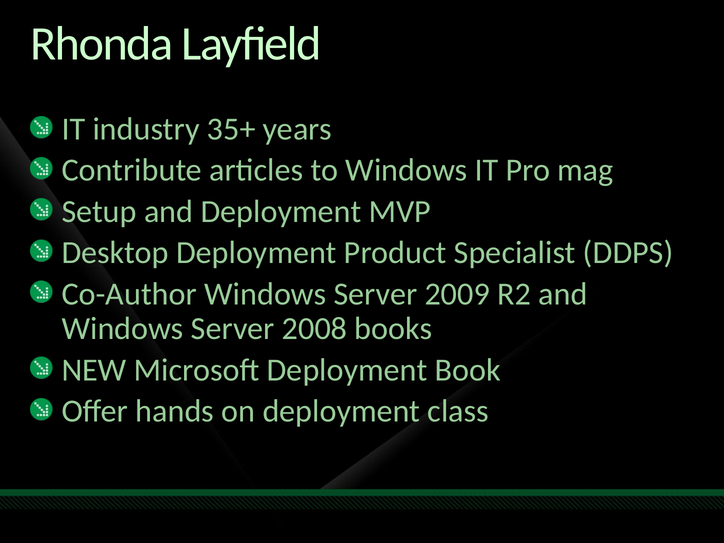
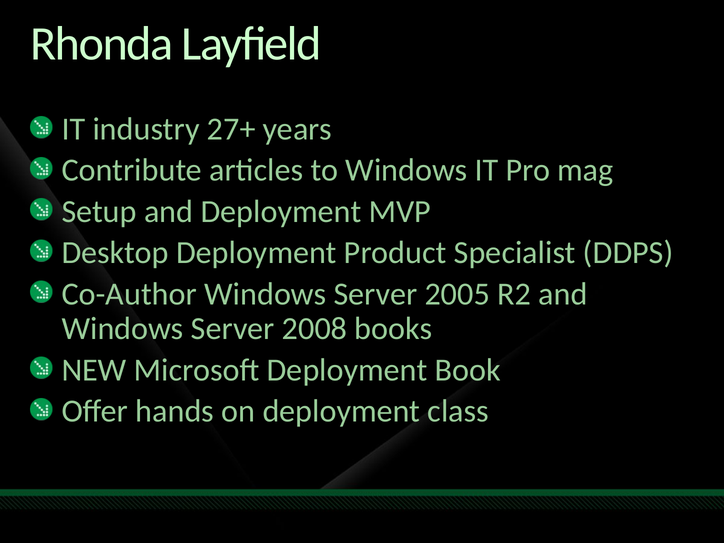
35+: 35+ -> 27+
2009: 2009 -> 2005
